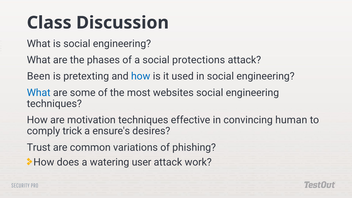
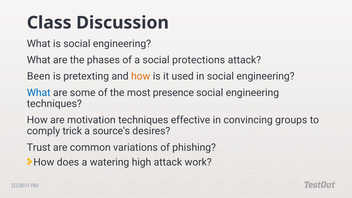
how at (141, 76) colour: blue -> orange
websites: websites -> presence
human: human -> groups
ensure's: ensure's -> source's
user: user -> high
